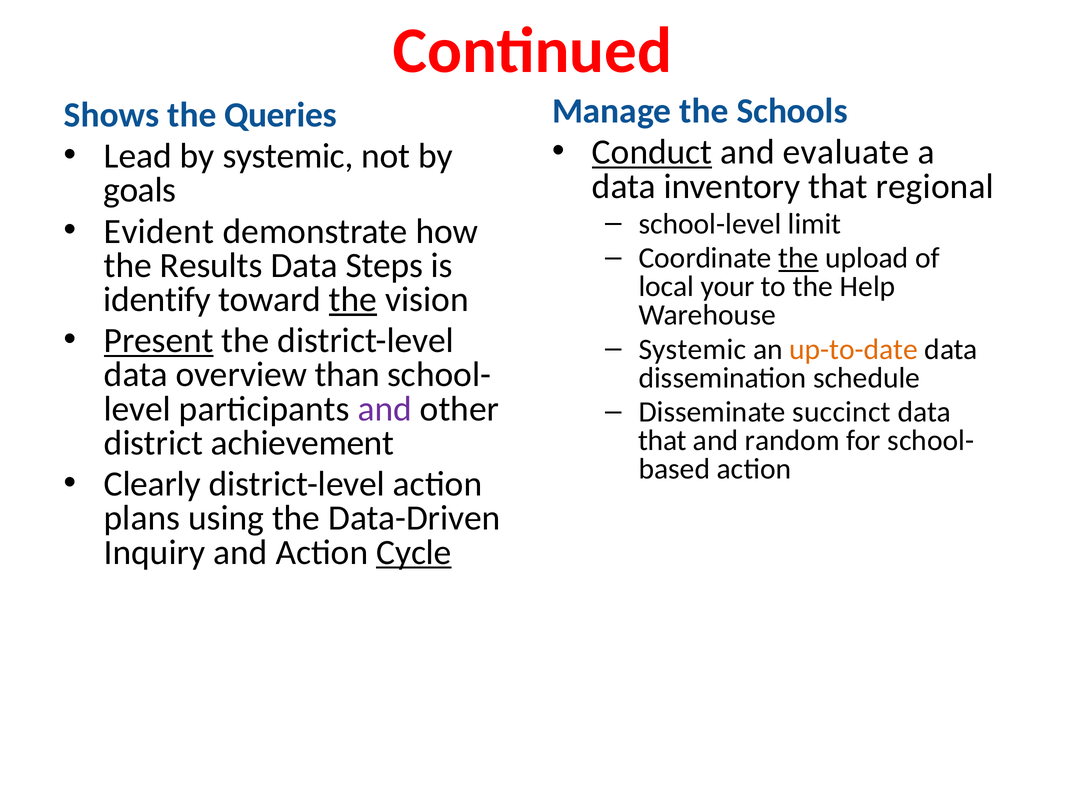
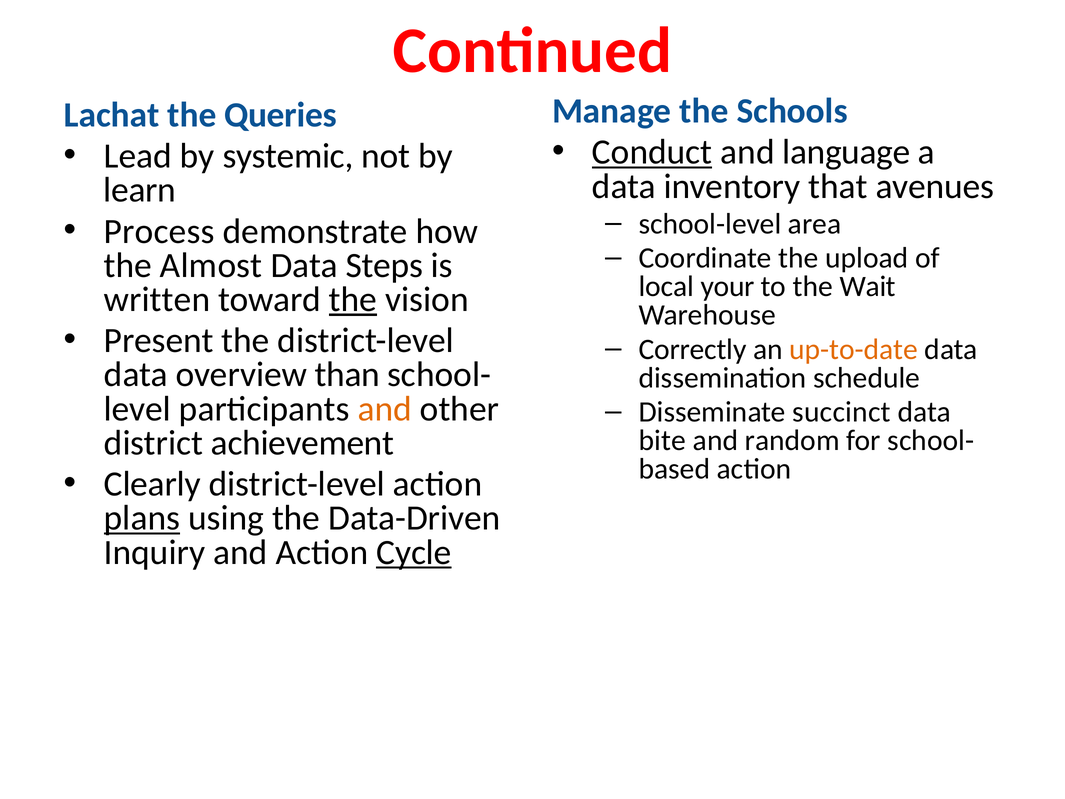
Shows: Shows -> Lachat
evaluate: evaluate -> language
regional: regional -> avenues
goals: goals -> learn
limit: limit -> area
Evident: Evident -> Process
the at (799, 258) underline: present -> none
Results: Results -> Almost
Help: Help -> Wait
identify: identify -> written
Present underline: present -> none
Systemic at (692, 349): Systemic -> Correctly
and at (385, 409) colour: purple -> orange
that at (663, 440): that -> bite
plans underline: none -> present
